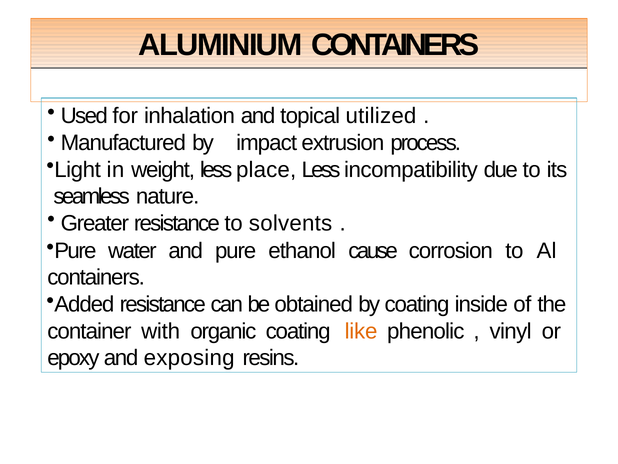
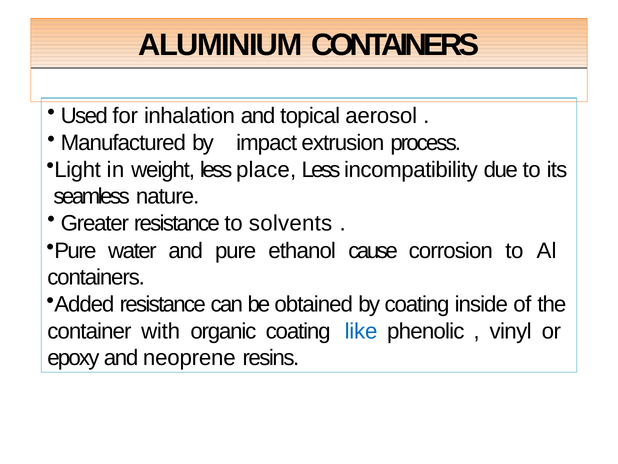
utilized: utilized -> aerosol
like colour: orange -> blue
exposing: exposing -> neoprene
